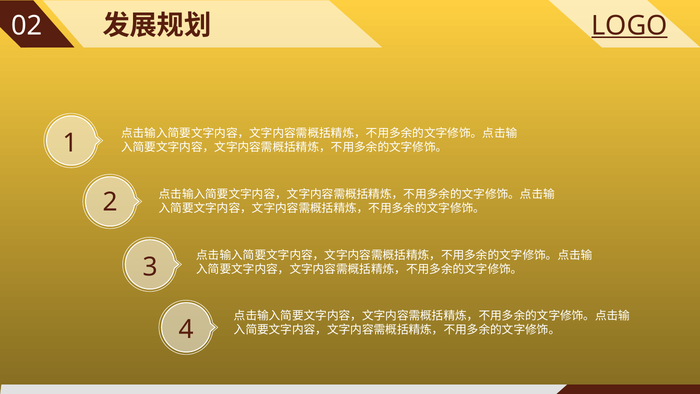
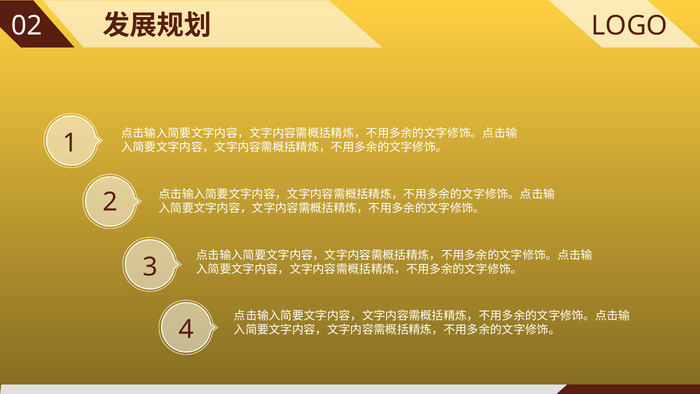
LOGO underline: present -> none
